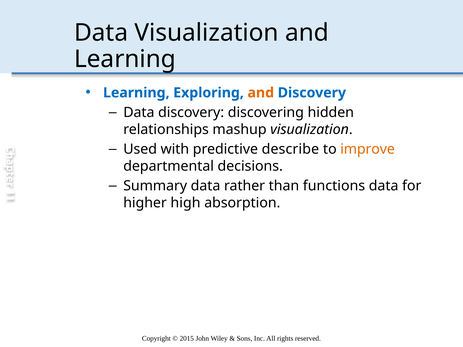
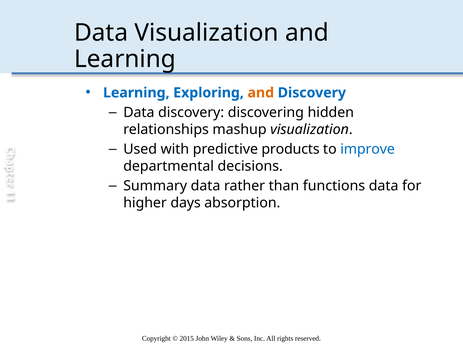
describe: describe -> products
improve colour: orange -> blue
high: high -> days
